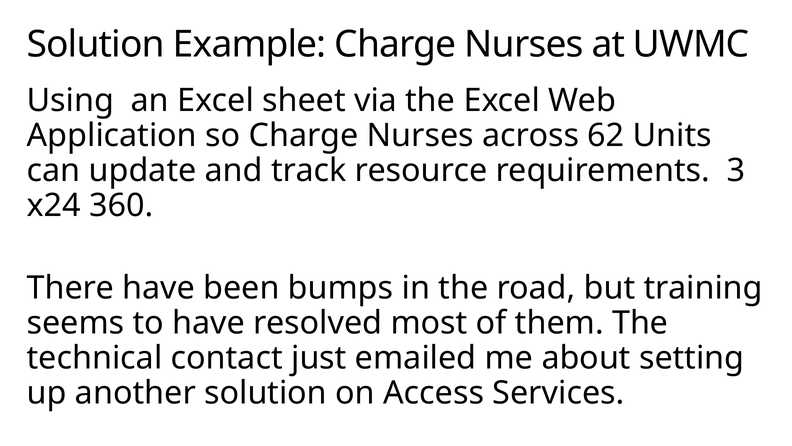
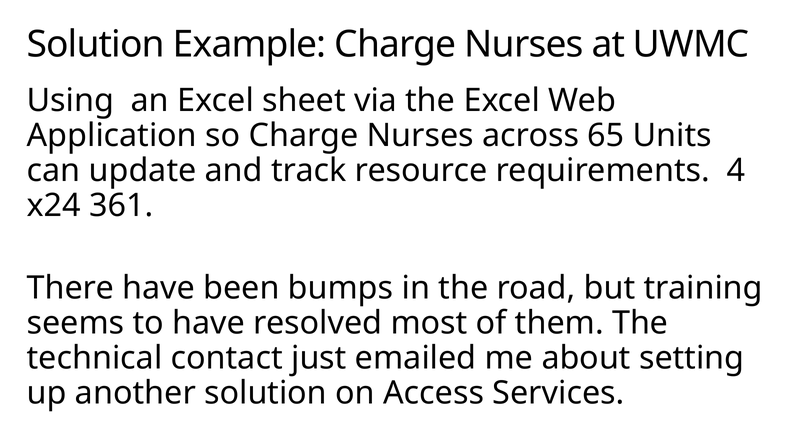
62: 62 -> 65
3: 3 -> 4
360: 360 -> 361
